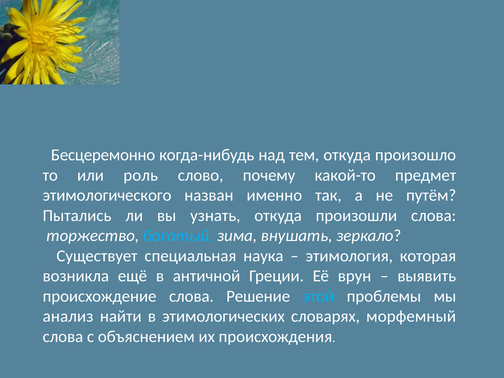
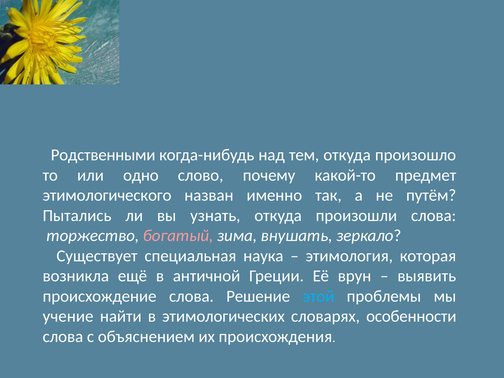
Бесцеремонно: Бесцеремонно -> Родственными
роль: роль -> одно
богатый colour: light blue -> pink
анализ: анализ -> учение
морфемный: морфемный -> особенности
